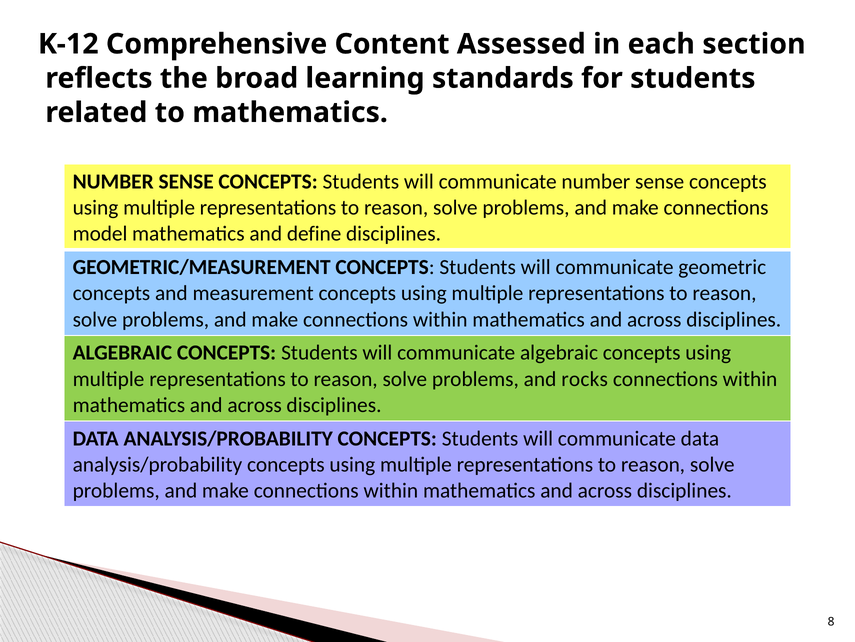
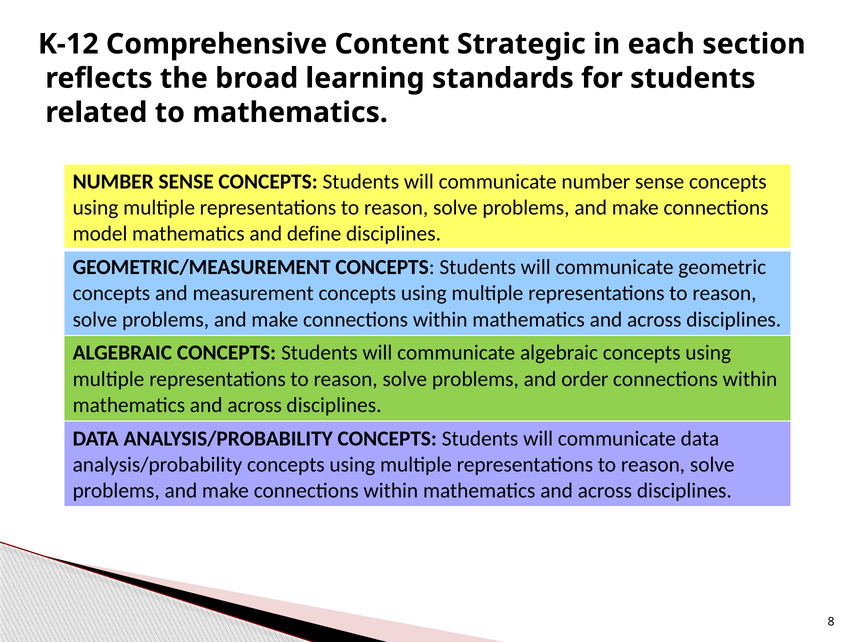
Assessed: Assessed -> Strategic
rocks: rocks -> order
